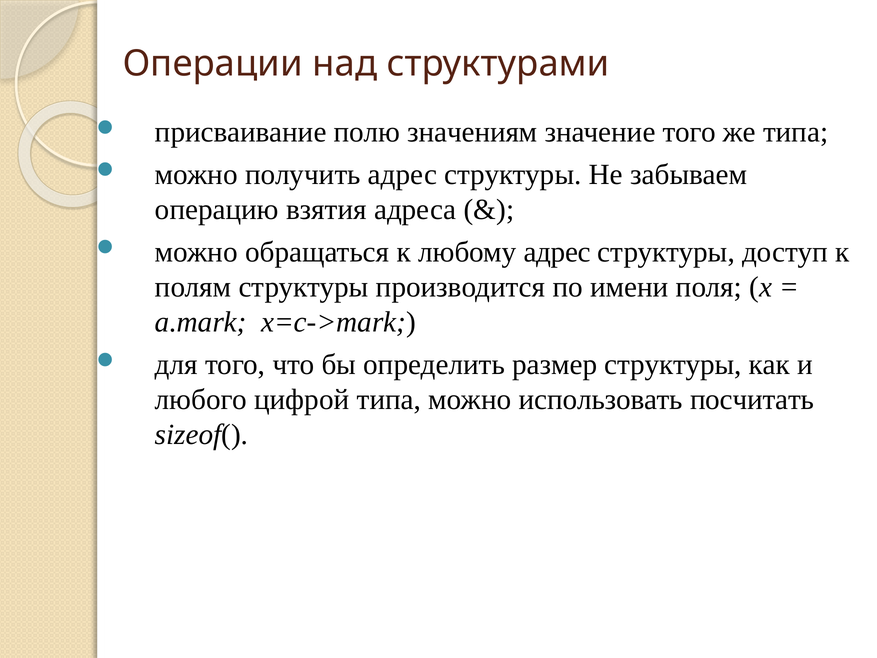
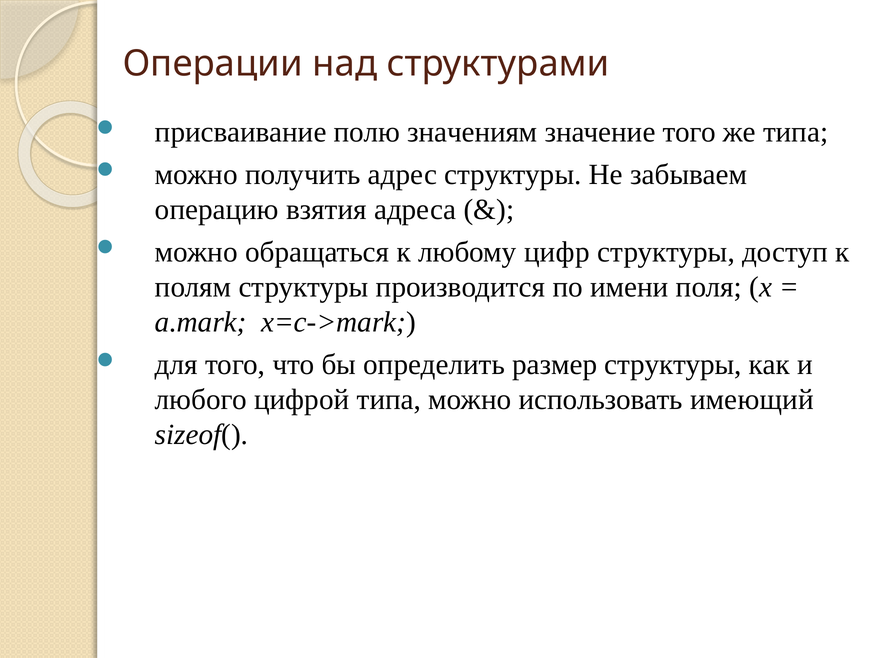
любому адрес: адрес -> цифр
посчитать: посчитать -> имеющий
